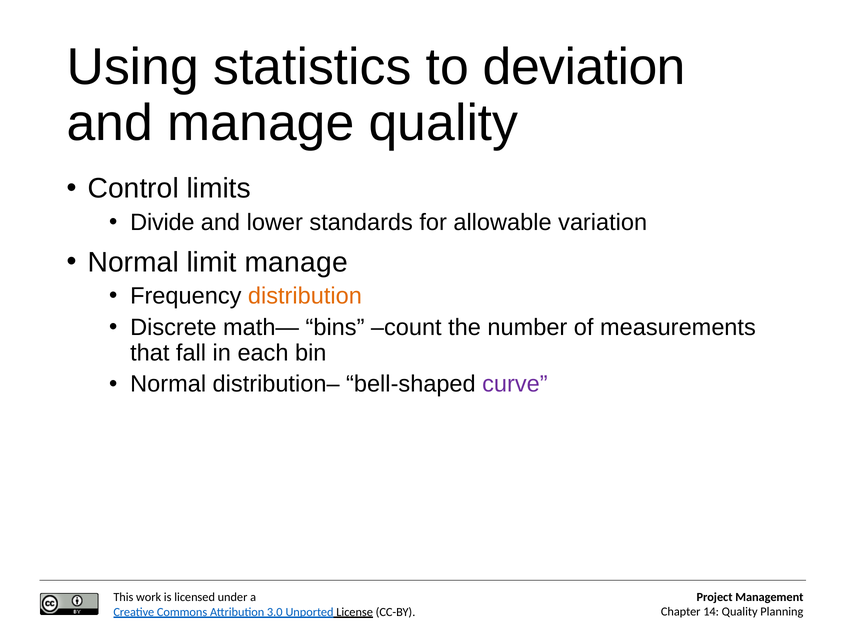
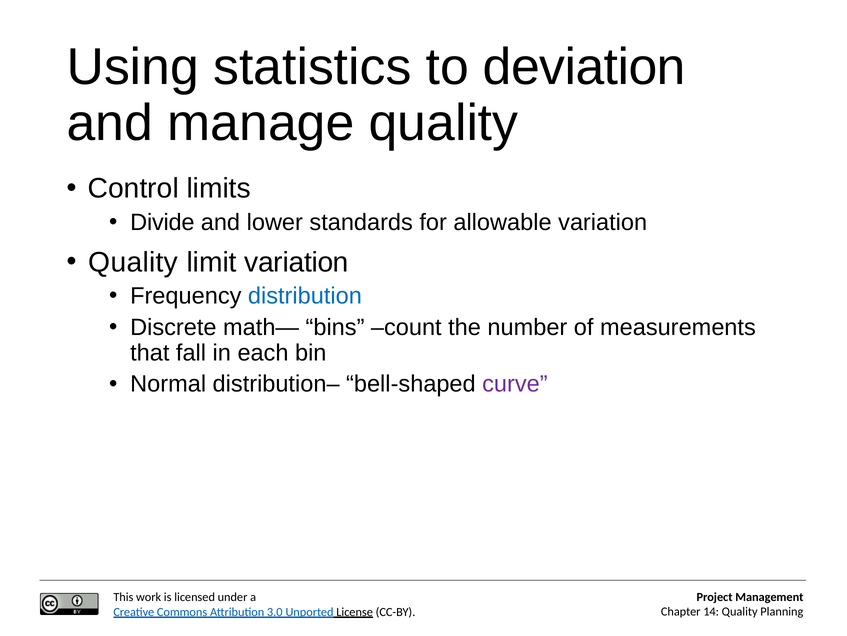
Normal at (133, 262): Normal -> Quality
limit manage: manage -> variation
distribution colour: orange -> blue
